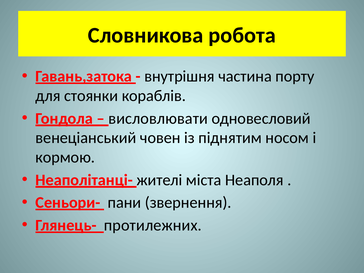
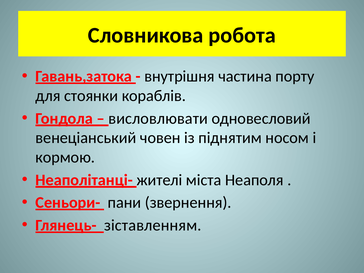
протилежних: протилежних -> зіставленням
